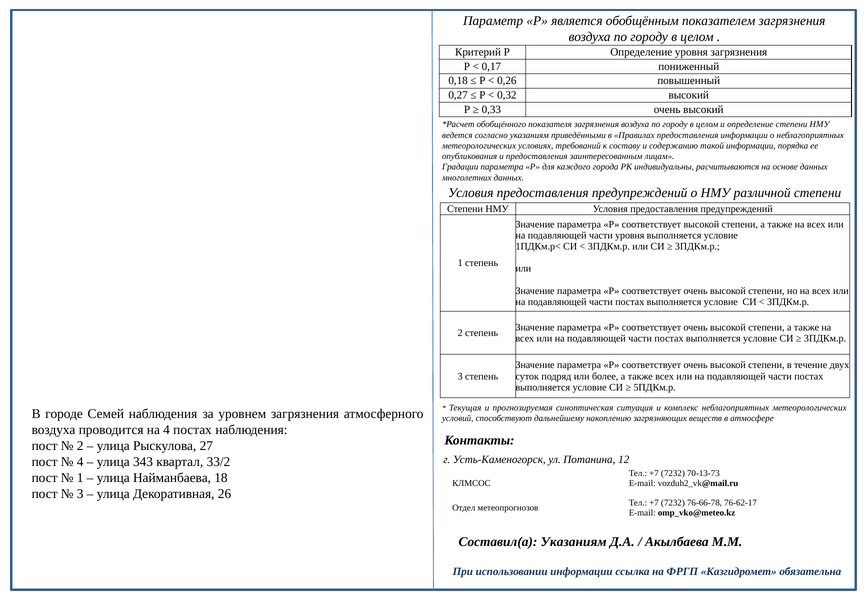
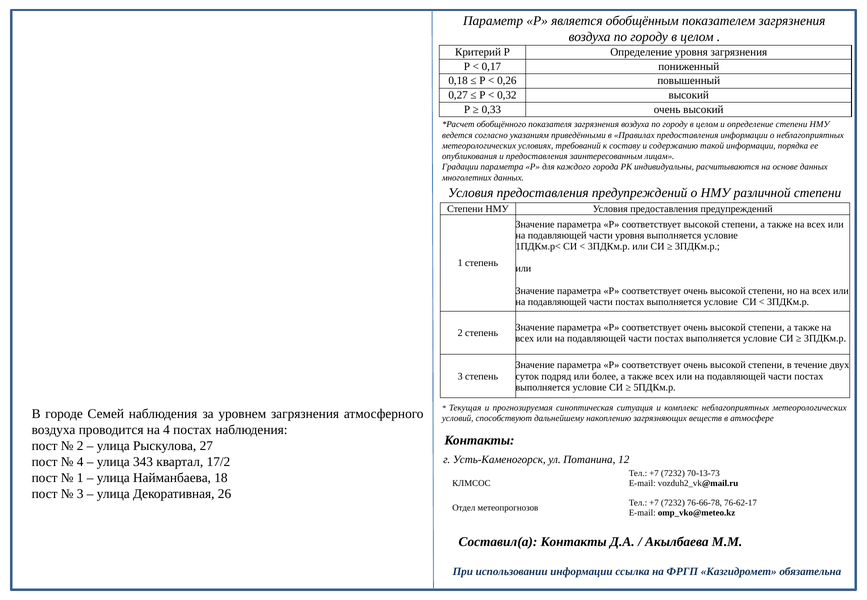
33/2: 33/2 -> 17/2
Составил(а Указаниям: Указаниям -> Контакты
